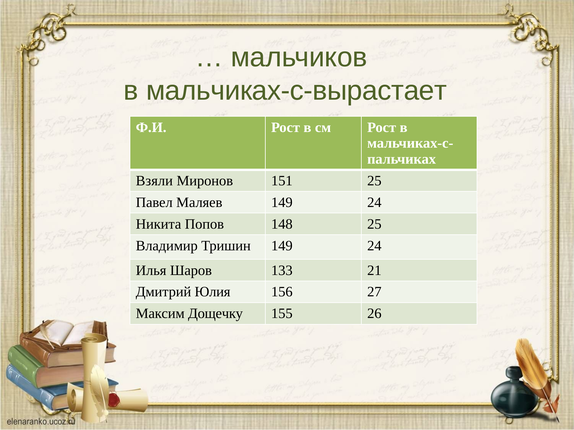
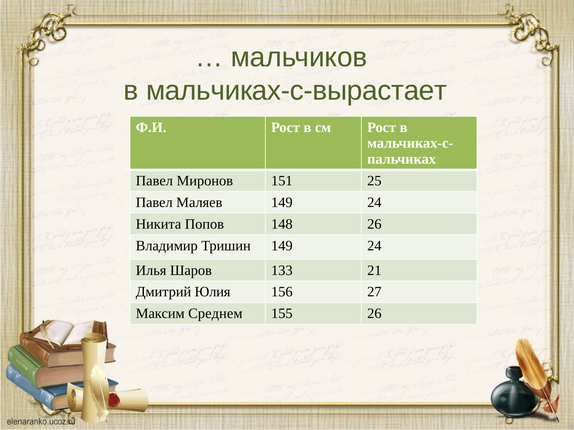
Взяли at (154, 181): Взяли -> Павел
148 25: 25 -> 26
Дощечку: Дощечку -> Среднем
